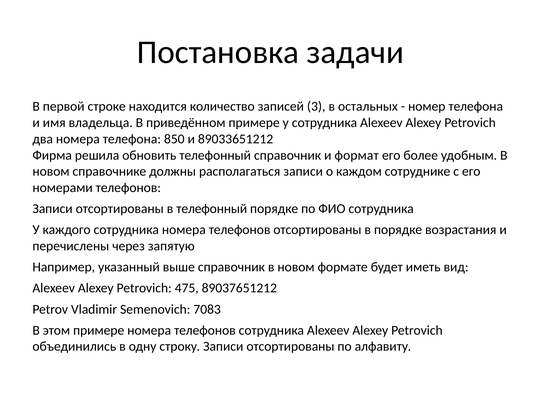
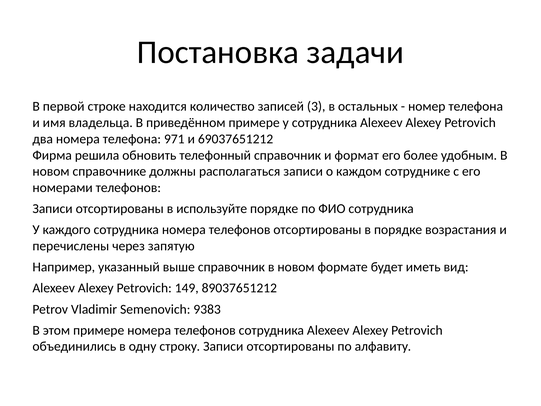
850: 850 -> 971
89033651212: 89033651212 -> 69037651212
в телефонный: телефонный -> используйте
475: 475 -> 149
7083: 7083 -> 9383
